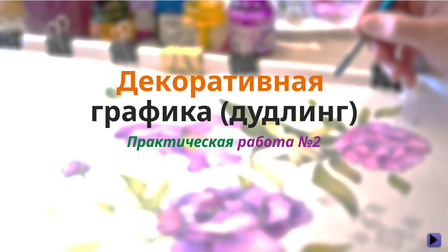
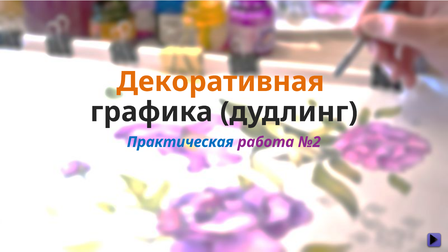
Практическая colour: green -> blue
